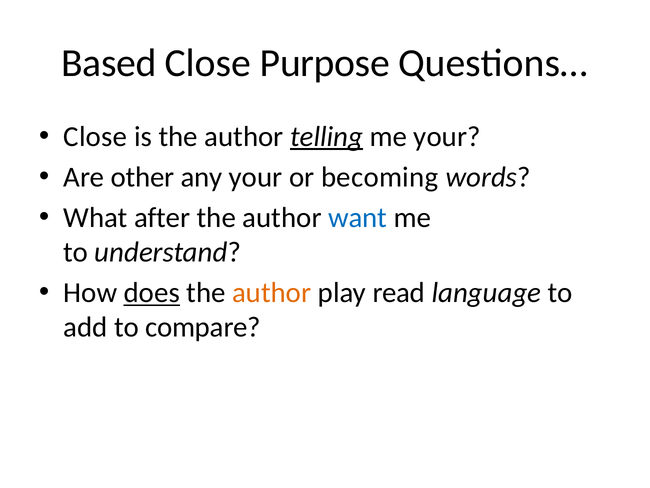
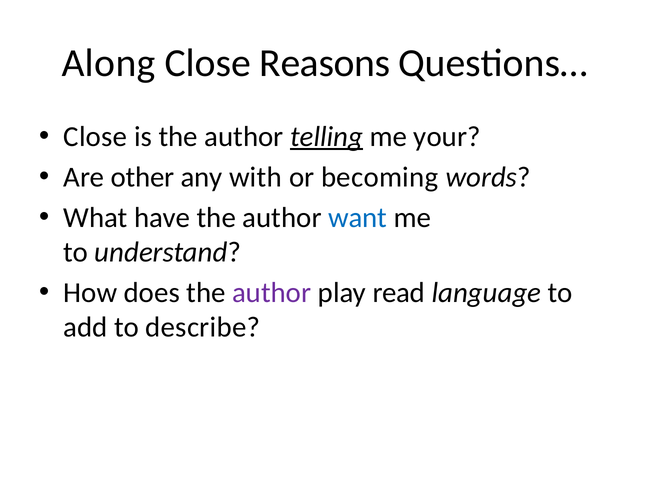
Based: Based -> Along
Purpose: Purpose -> Reasons
any your: your -> with
after: after -> have
does underline: present -> none
author at (272, 292) colour: orange -> purple
compare: compare -> describe
